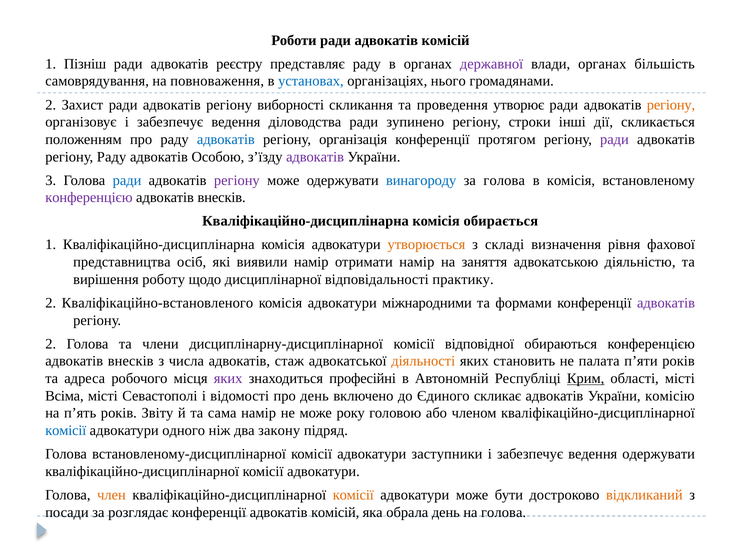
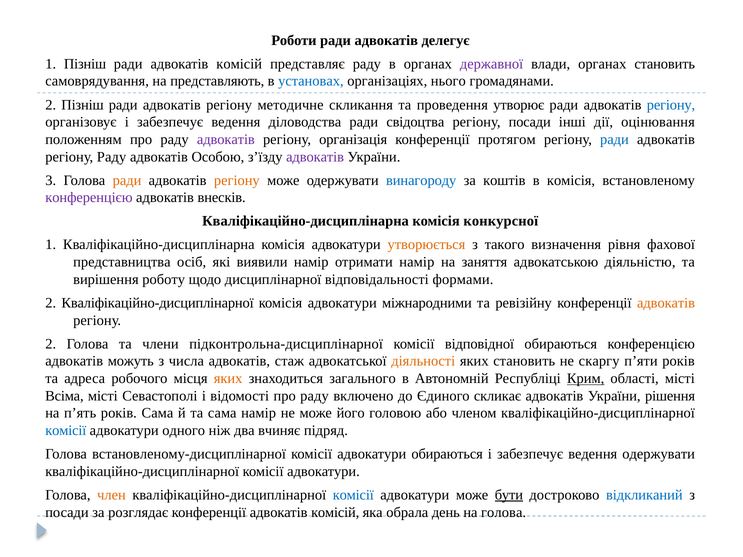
ради адвокатів комісій: комісій -> делегує
ради адвокатів реєстру: реєстру -> комісій
органах більшість: більшість -> становить
повноваження: повноваження -> представляють
2 Захист: Захист -> Пізніш
виборності: виборності -> методичне
регіону at (671, 105) colour: orange -> blue
зупинено: зупинено -> свідоцтва
регіону строки: строки -> посади
скликається: скликається -> оцінювання
адвокатів at (226, 140) colour: blue -> purple
ради at (614, 140) colour: purple -> blue
ради at (127, 180) colour: blue -> orange
регіону at (237, 180) colour: purple -> orange
за голова: голова -> коштів
обирається: обирається -> конкурсної
складі: складі -> такого
практику: практику -> формами
2 Кваліфікаційно-встановленого: Кваліфікаційно-встановленого -> Кваліфікаційно-дисциплінарної
формами: формами -> ревізійну
адвокатів at (666, 303) colour: purple -> orange
дисциплінарну-дисциплінарної: дисциплінарну-дисциплінарної -> підконтрольна-дисциплінарної
внесків at (131, 361): внесків -> можуть
палата: палата -> скаргу
яких at (228, 379) colour: purple -> orange
професійні: професійні -> загального
відомості про день: день -> раду
комісію: комісію -> рішення
років Звіту: Звіту -> Сама
року: року -> його
закону: закону -> вчиняє
адвокатури заступники: заступники -> обираються
комісії at (353, 495) colour: orange -> blue
бути underline: none -> present
відкликаний colour: orange -> blue
